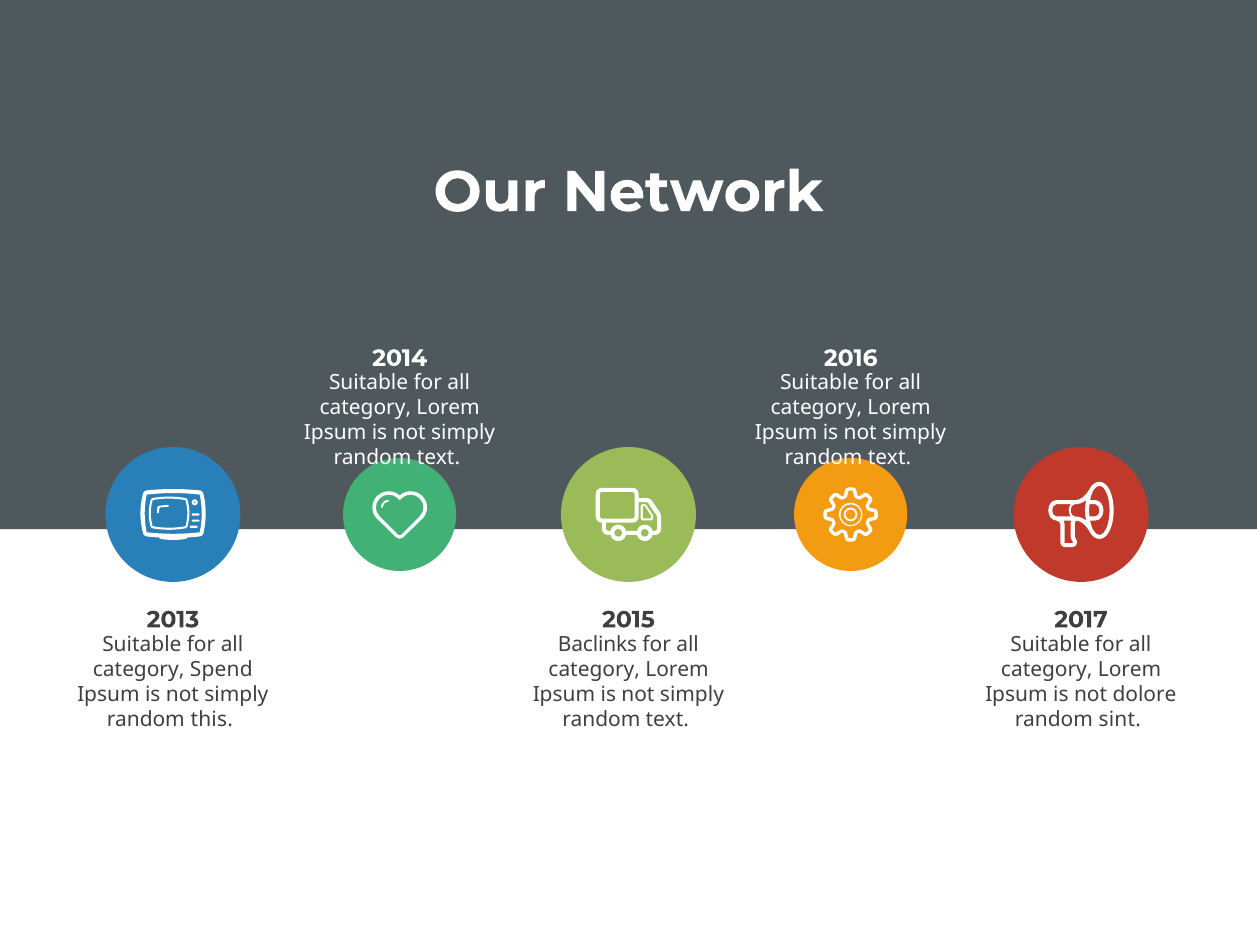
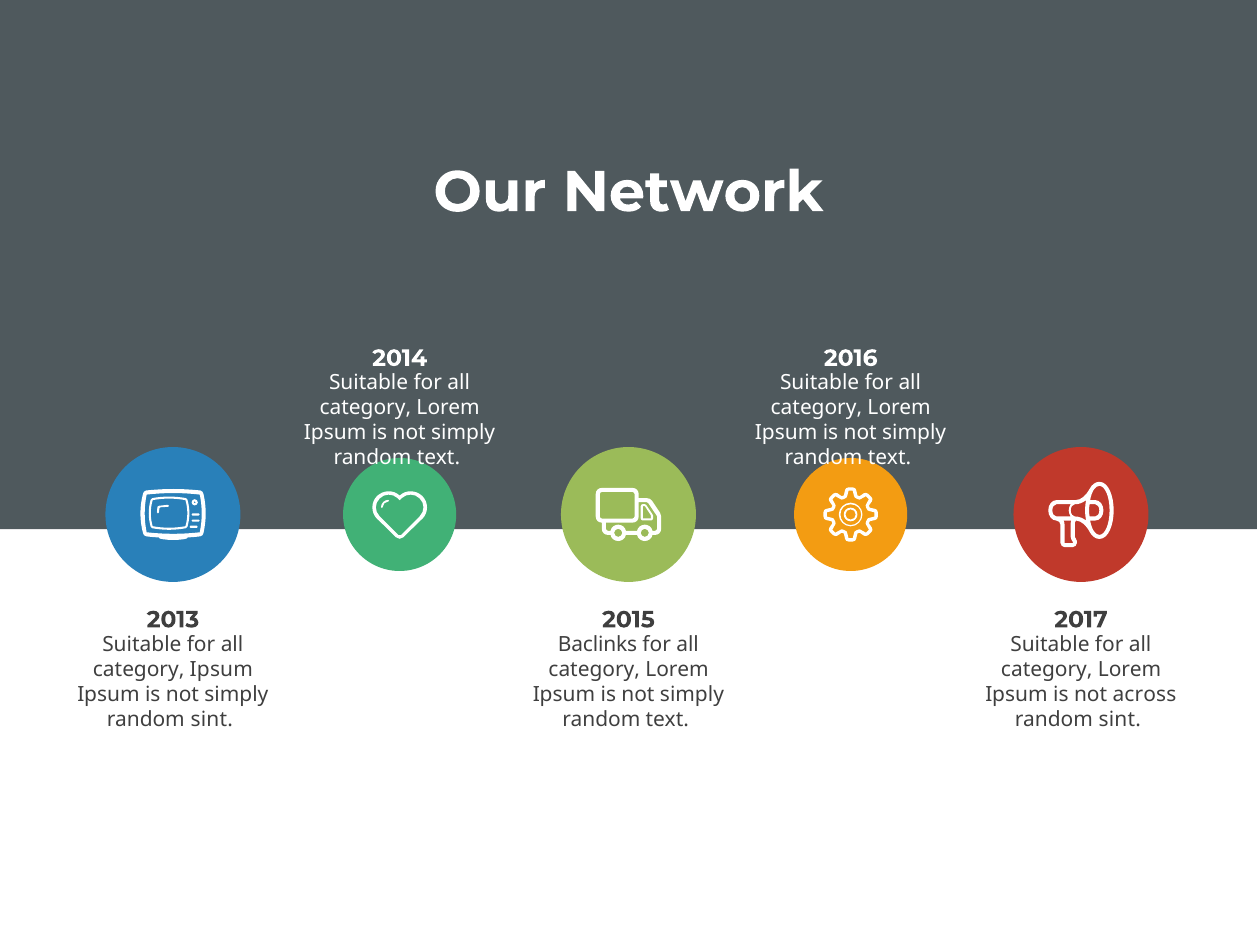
category Spend: Spend -> Ipsum
dolore: dolore -> across
this at (212, 720): this -> sint
